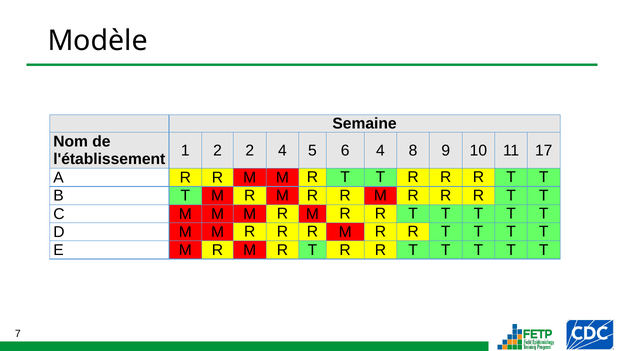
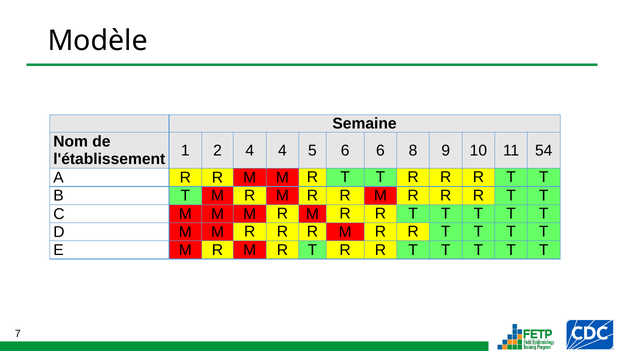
2 2: 2 -> 4
6 4: 4 -> 6
17: 17 -> 54
